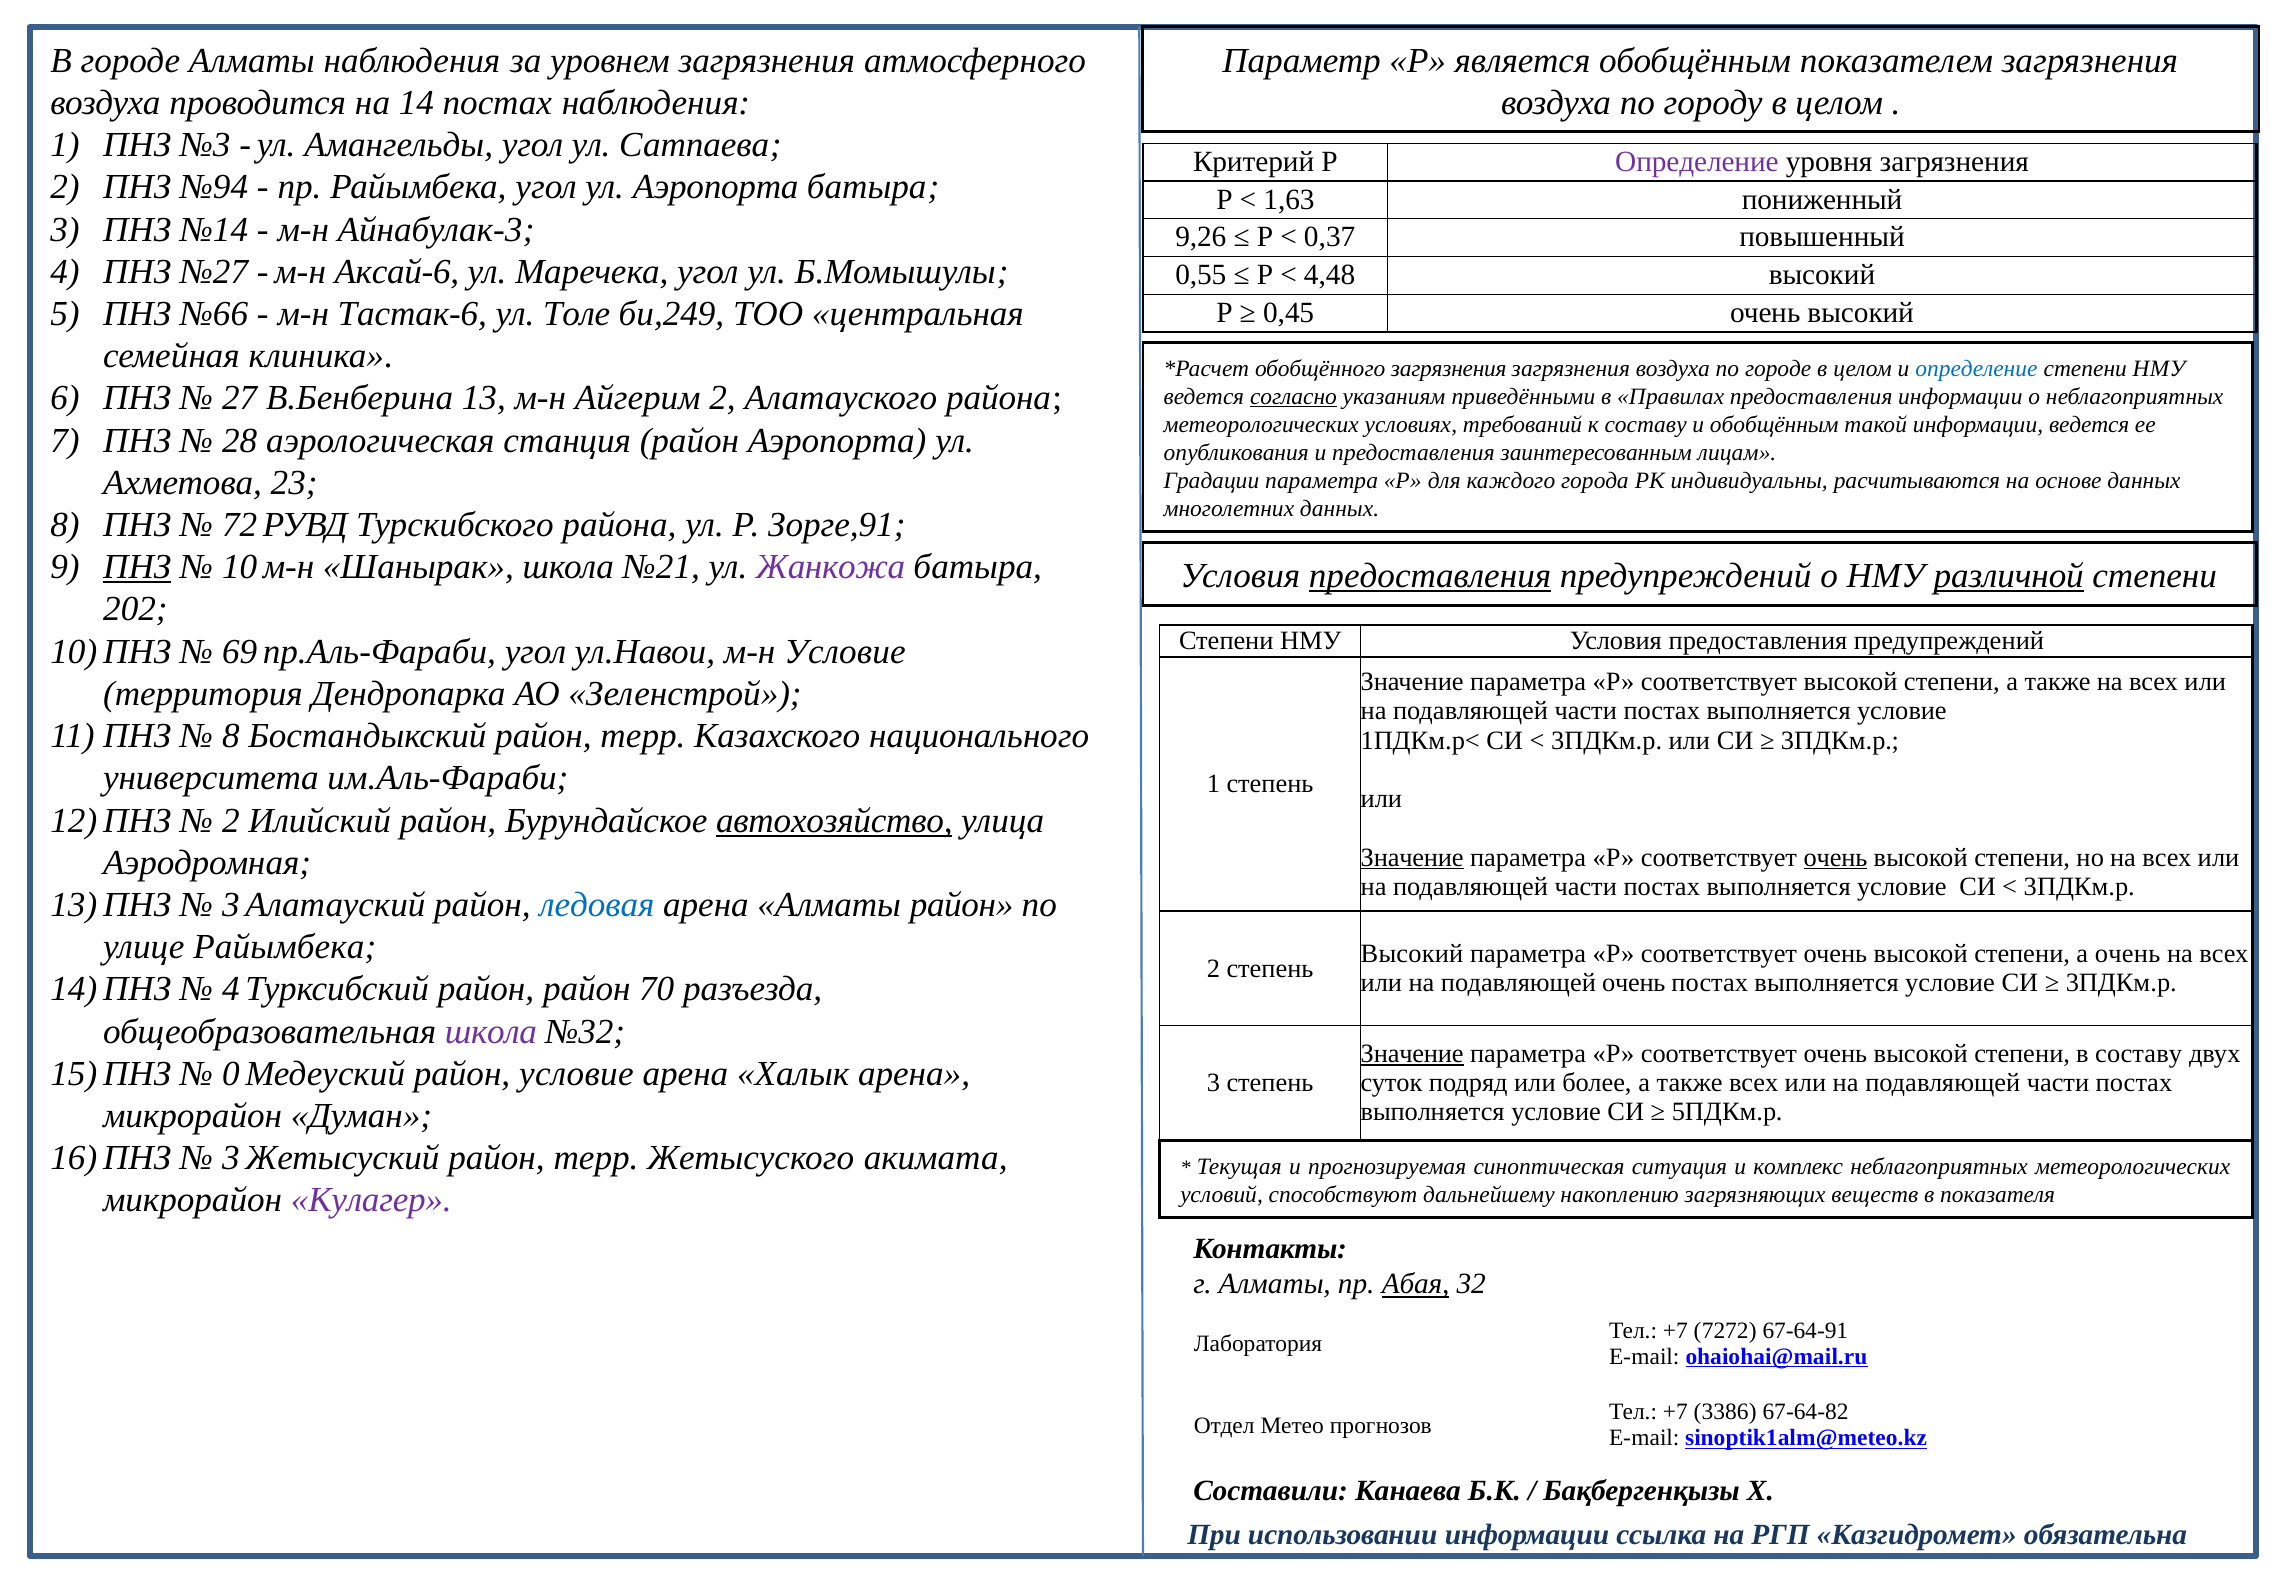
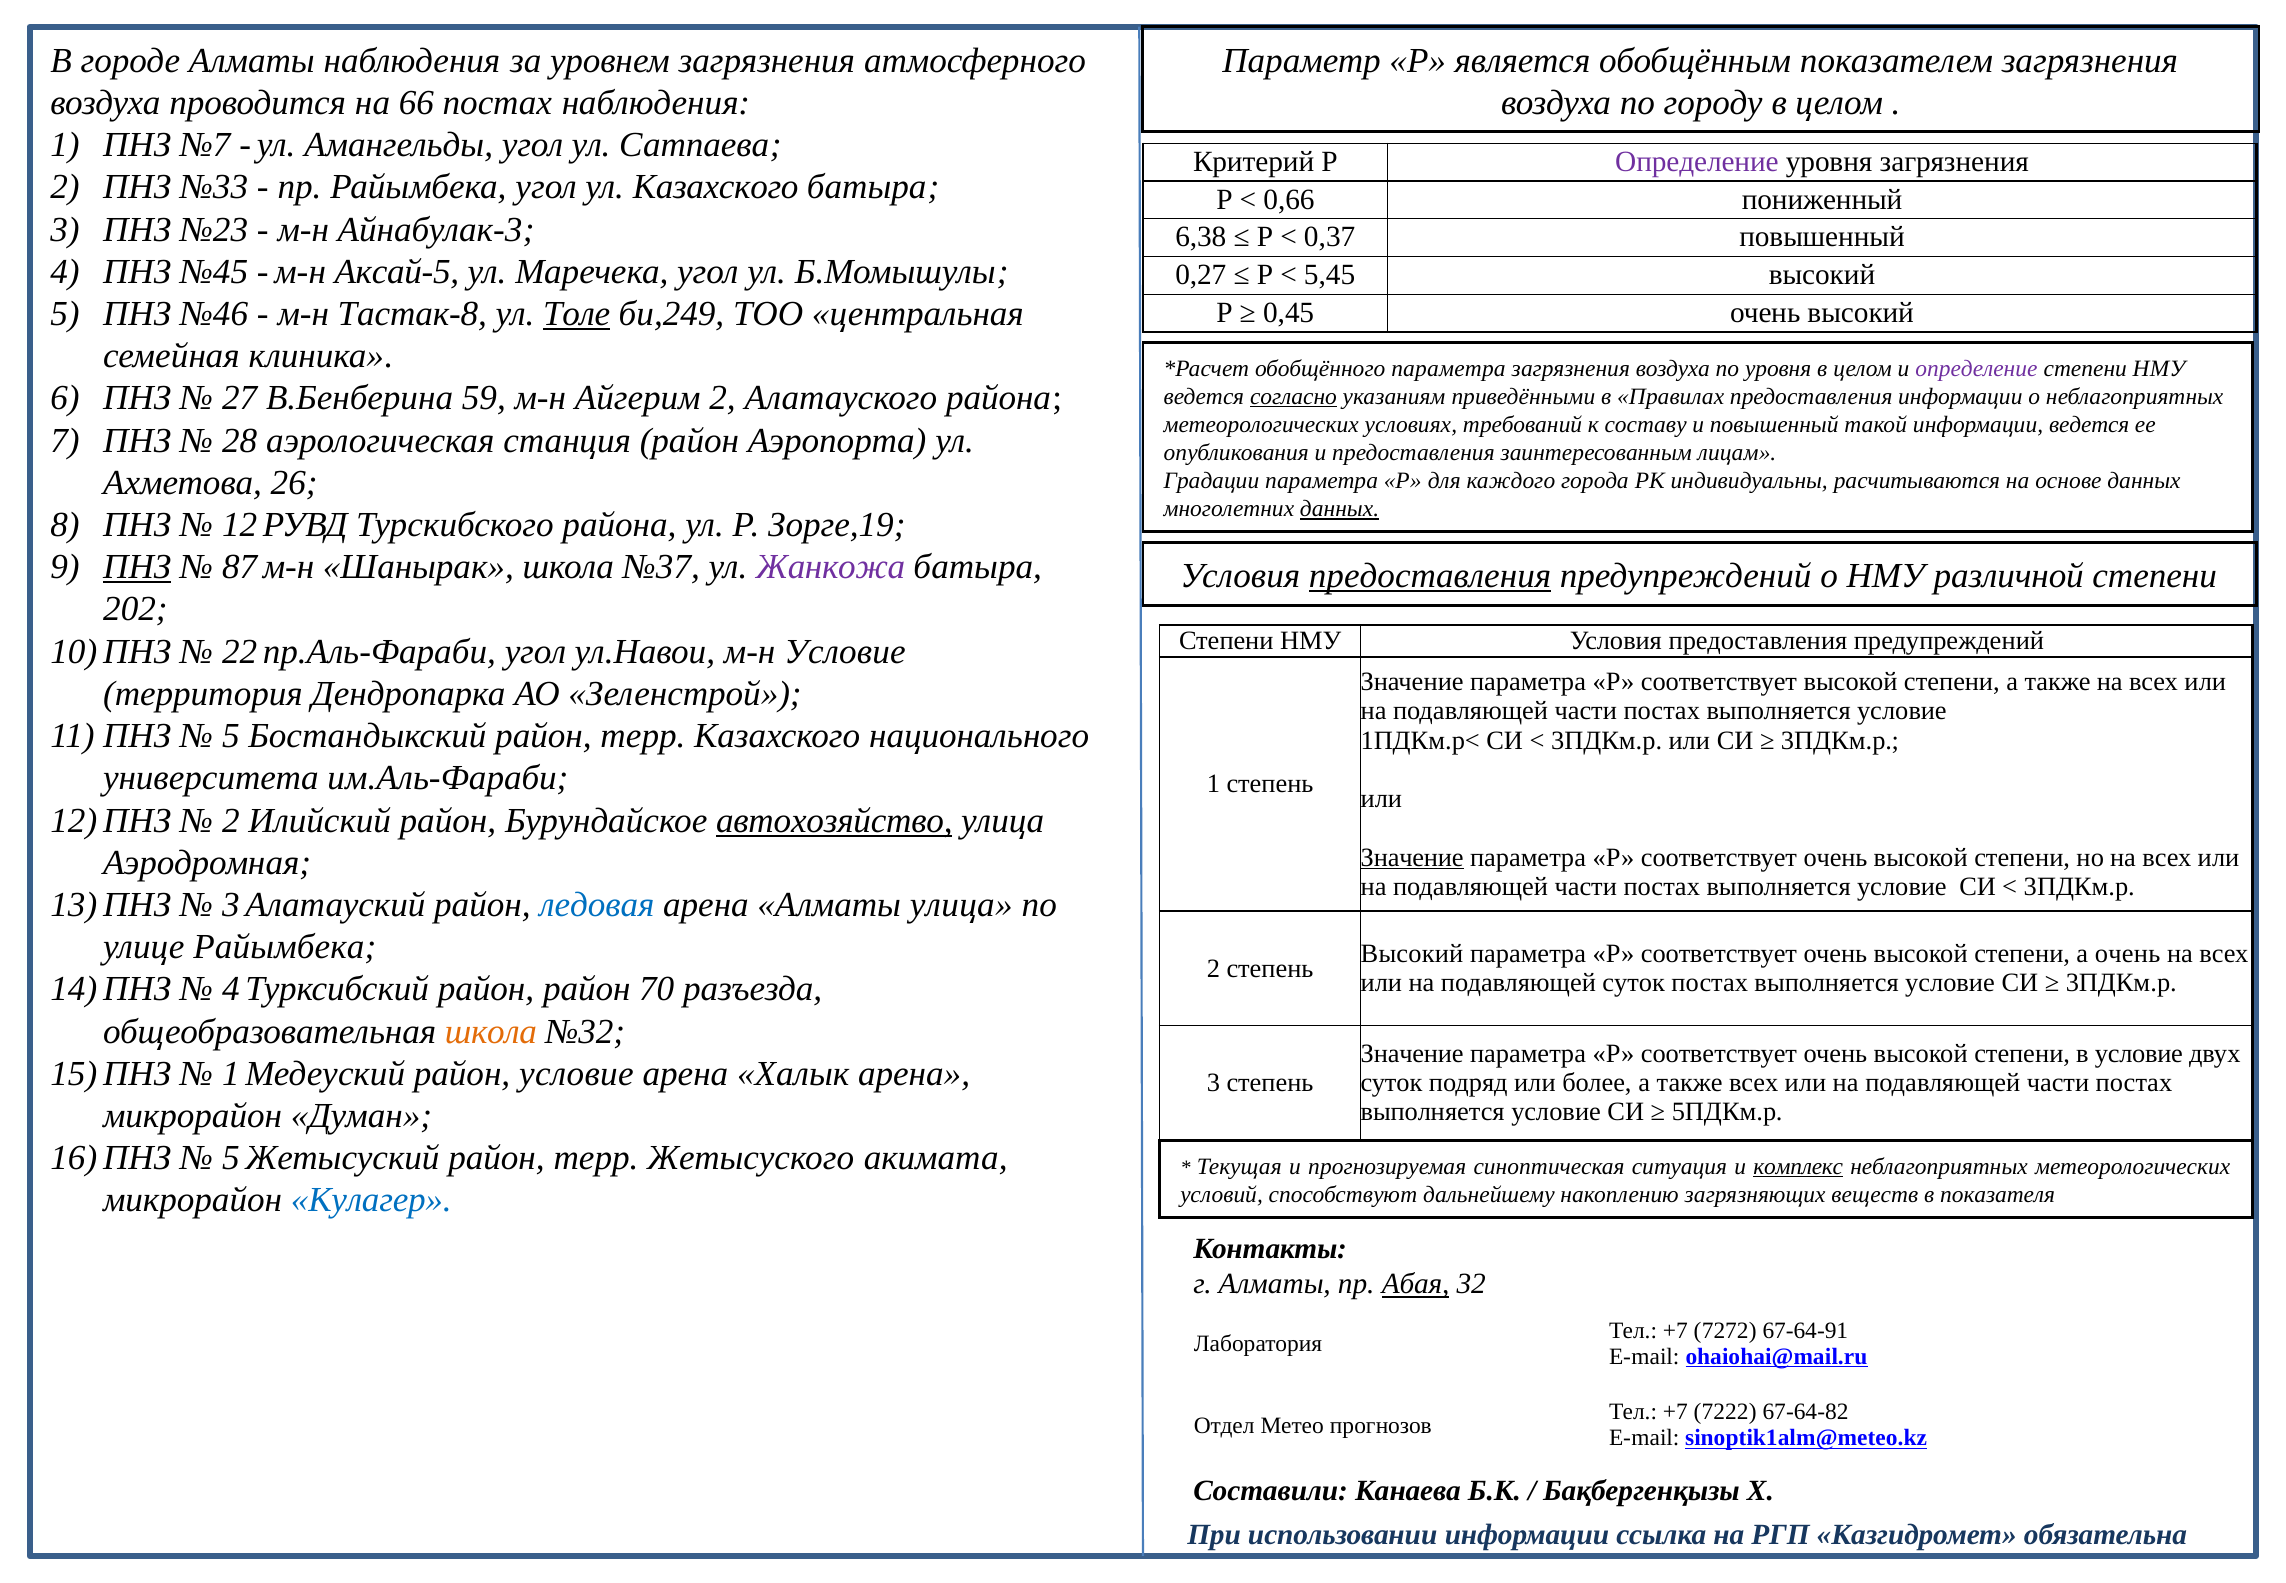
14: 14 -> 66
№3: №3 -> №7
№94: №94 -> №33
ул Аэропорта: Аэропорта -> Казахского
1,63: 1,63 -> 0,66
№14: №14 -> №23
9,26: 9,26 -> 6,38
№27: №27 -> №45
Аксай-6: Аксай-6 -> Аксай-5
0,55: 0,55 -> 0,27
4,48: 4,48 -> 5,45
№66: №66 -> №46
Тастак-6: Тастак-6 -> Тастак-8
Толе underline: none -> present
обобщённого загрязнения: загрязнения -> параметра
по городе: городе -> уровня
определение at (1976, 369) colour: blue -> purple
13: 13 -> 59
и обобщённым: обобщённым -> повышенный
23: 23 -> 26
данных at (1340, 509) underline: none -> present
72: 72 -> 12
Зорге,91: Зорге,91 -> Зорге,19
10: 10 -> 87
№21: №21 -> №37
различной underline: present -> none
69: 69 -> 22
8 at (231, 736): 8 -> 5
очень at (1836, 857) underline: present -> none
Алматы район: район -> улица
подавляющей очень: очень -> суток
школа at (491, 1031) colour: purple -> orange
Значение at (1412, 1053) underline: present -> none
в составу: составу -> условие
0 at (231, 1073): 0 -> 1
3 at (231, 1158): 3 -> 5
комплекс underline: none -> present
Кулагер colour: purple -> blue
3386: 3386 -> 7222
